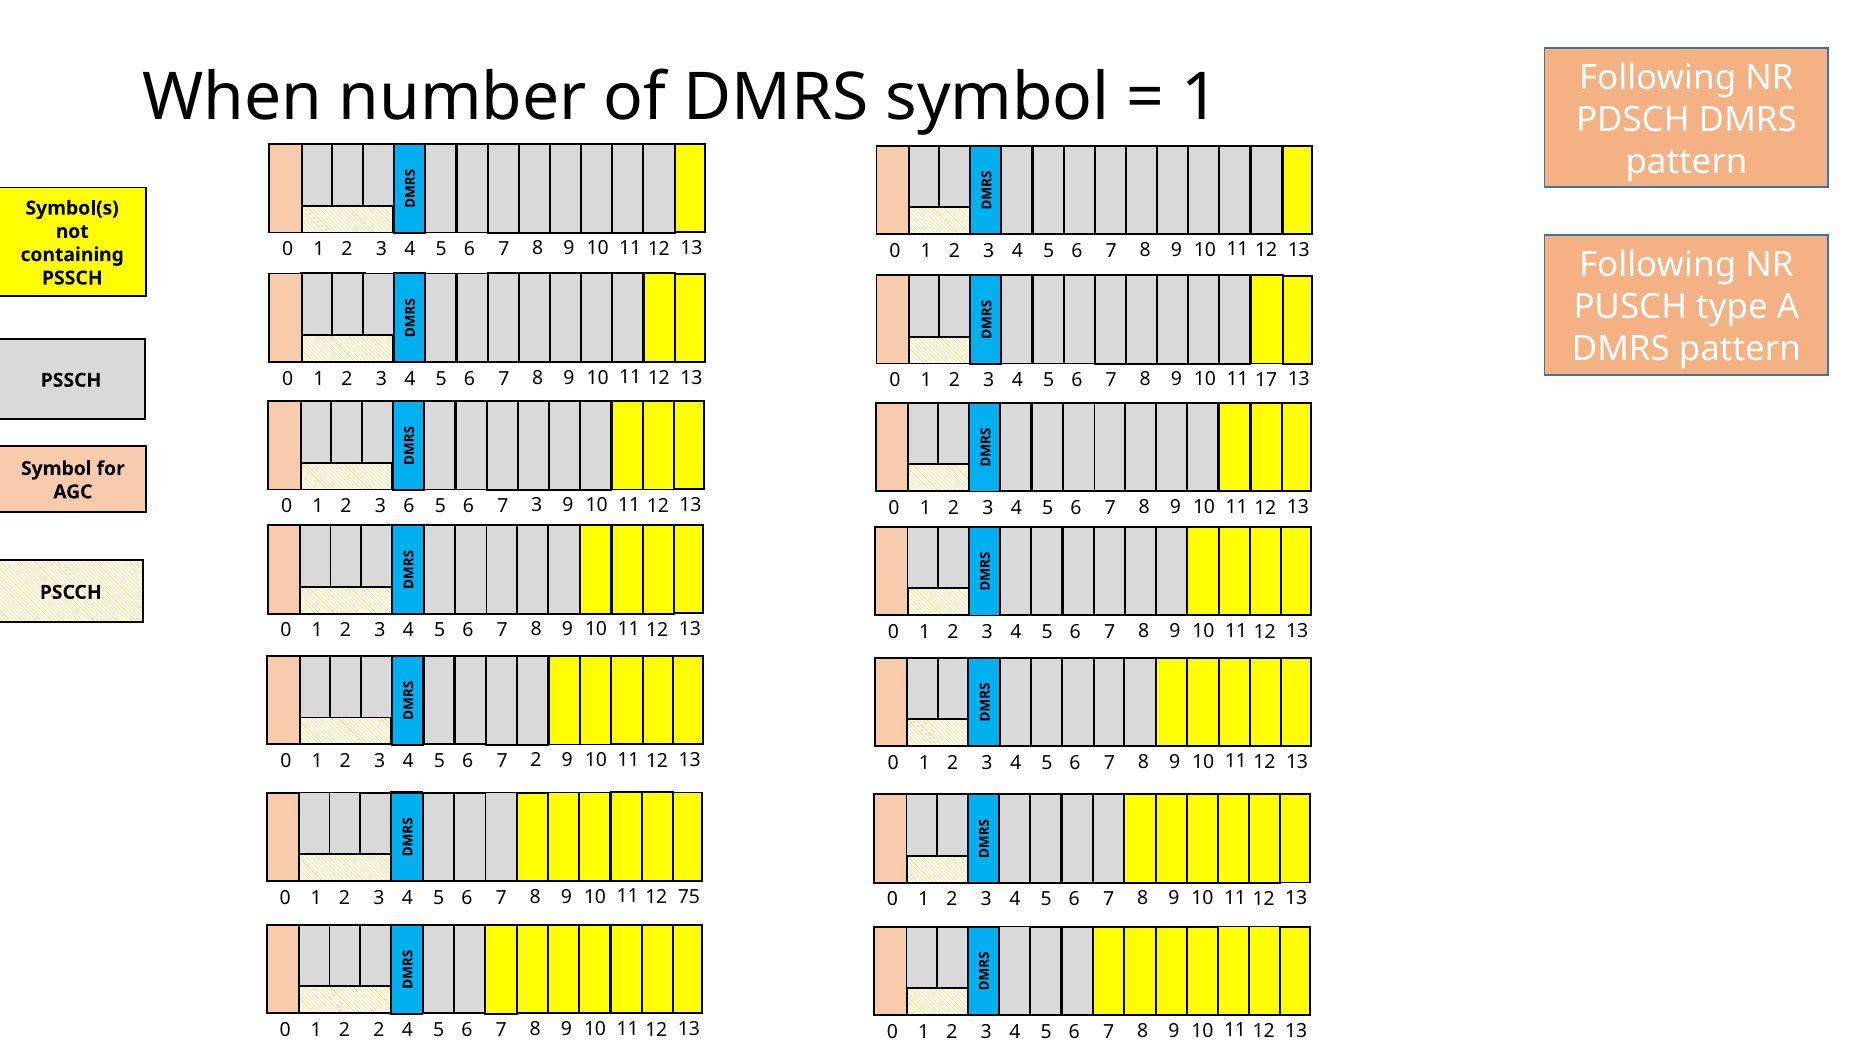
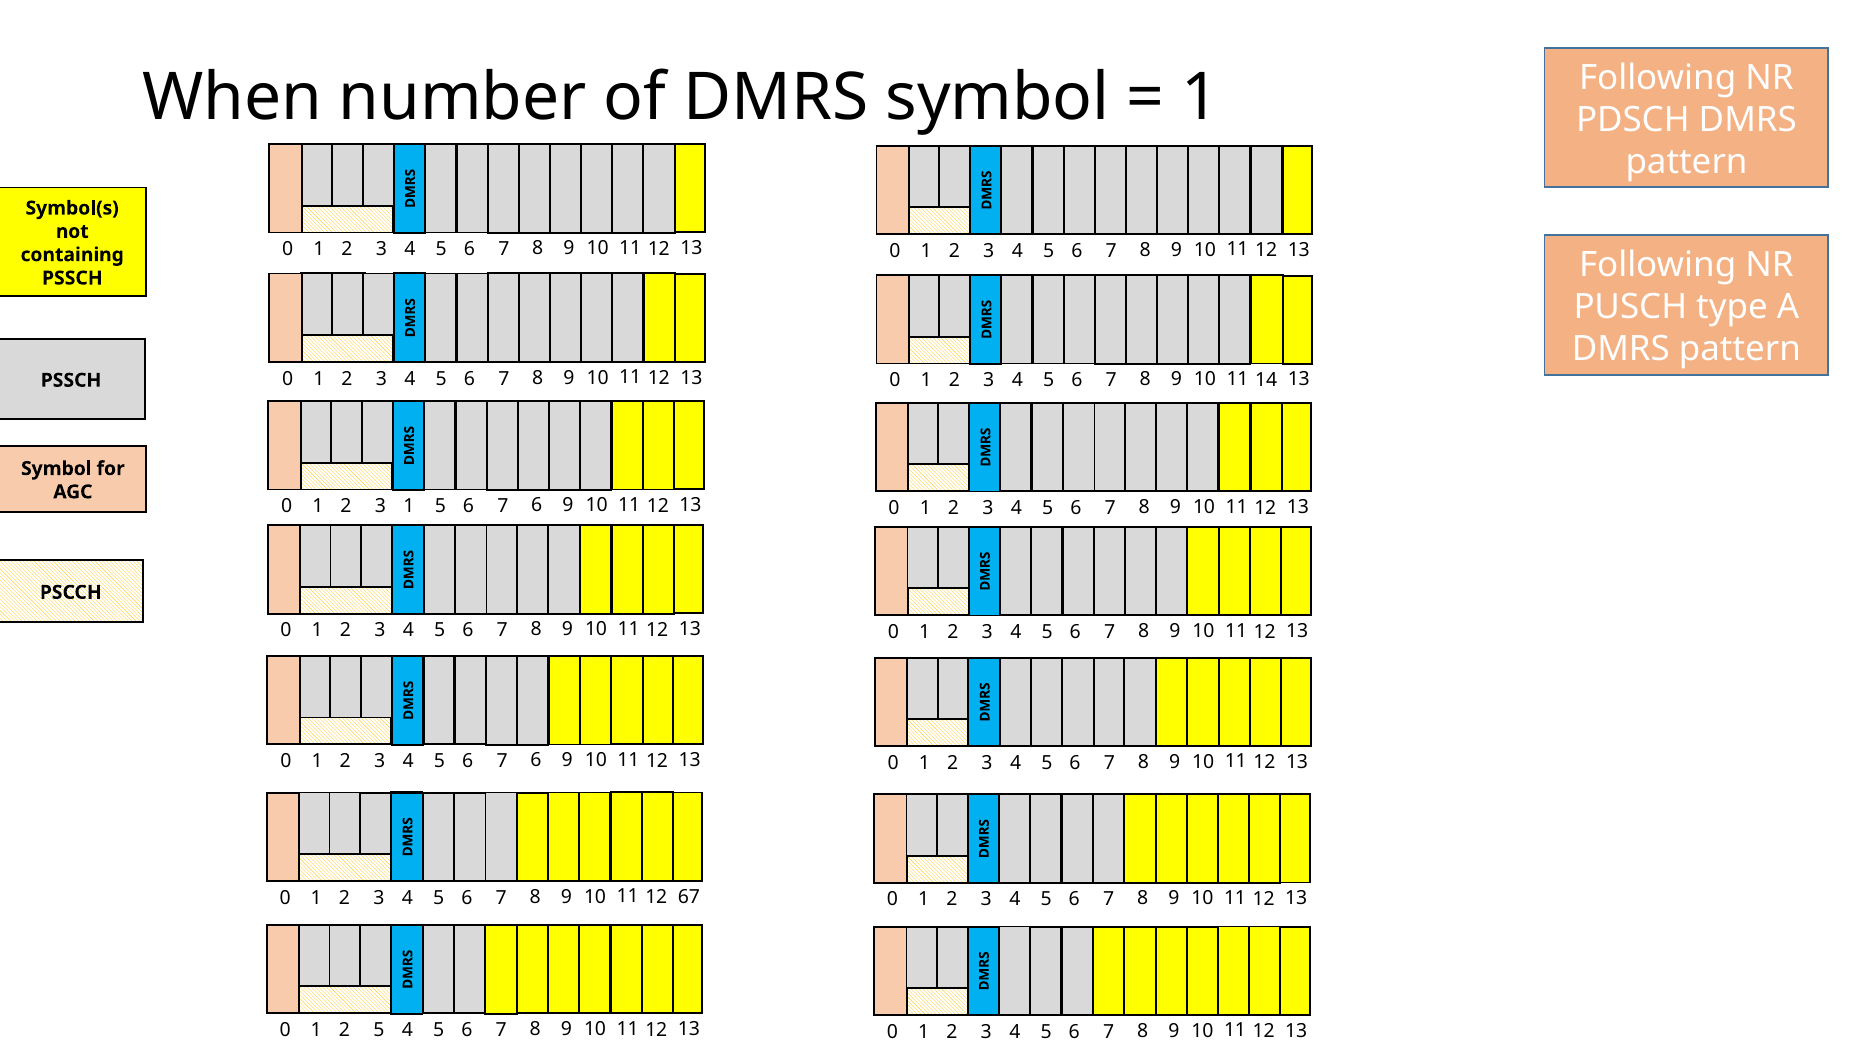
17: 17 -> 14
3 6: 6 -> 1
3 at (537, 505): 3 -> 6
2 at (536, 760): 2 -> 6
75: 75 -> 67
2 2: 2 -> 5
